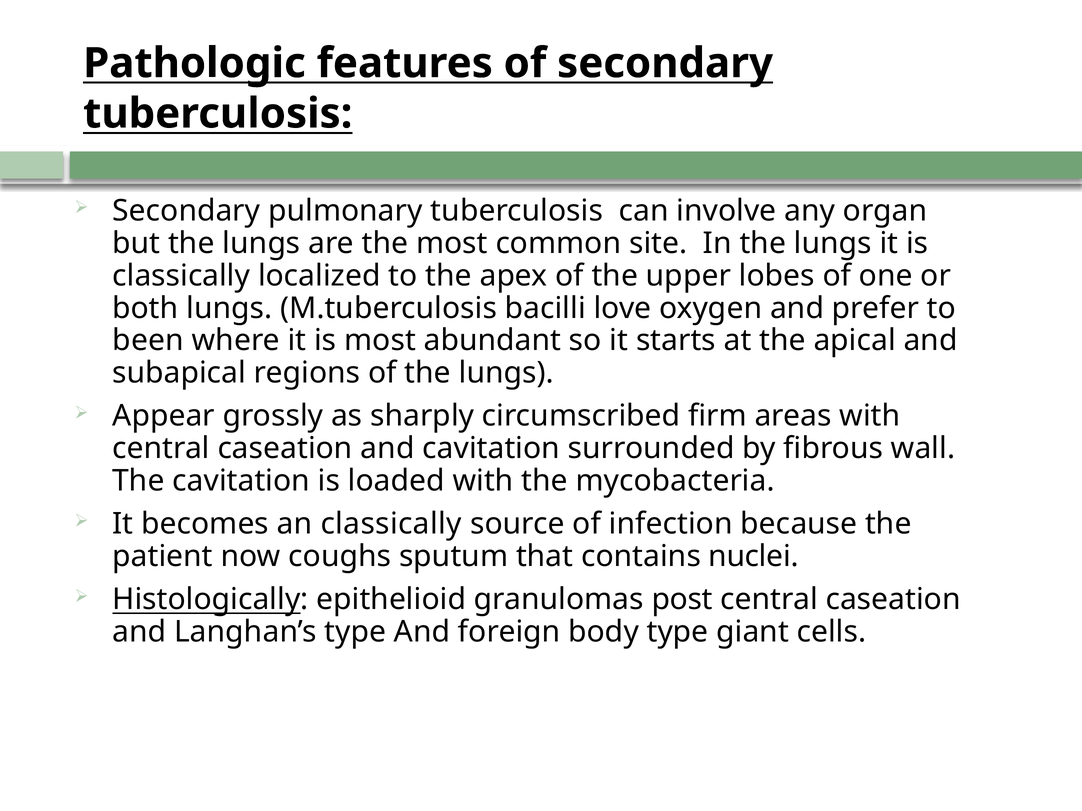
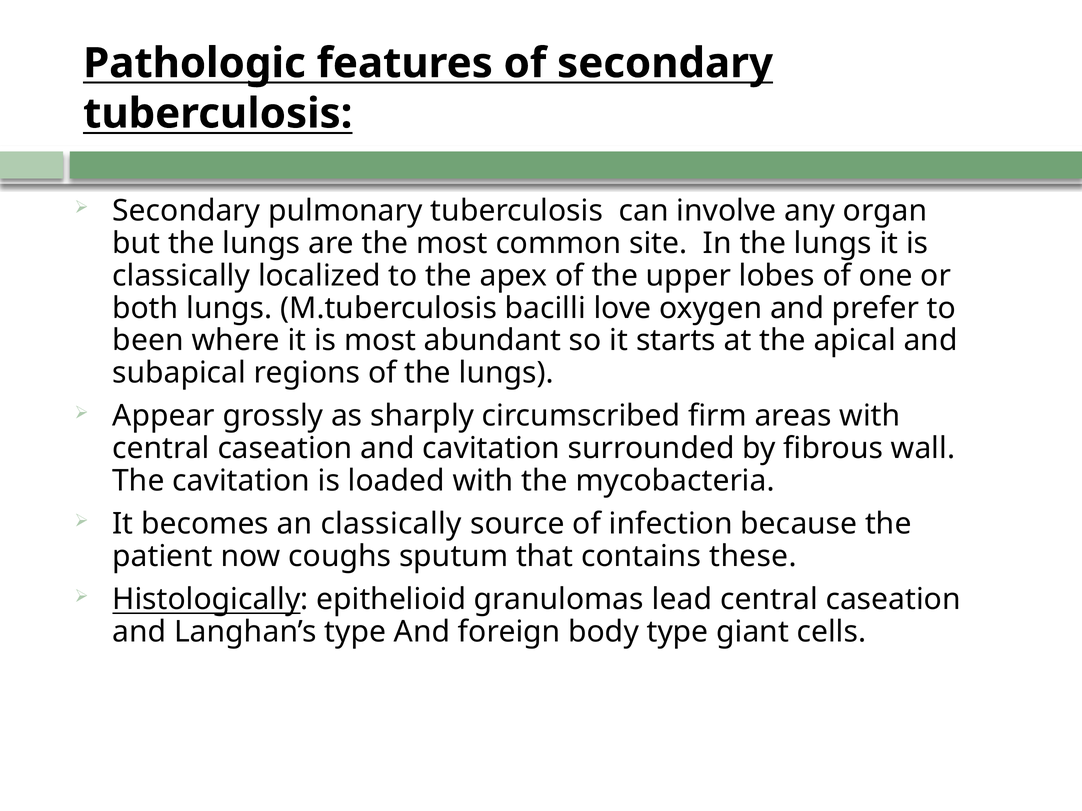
nuclei: nuclei -> these
post: post -> lead
